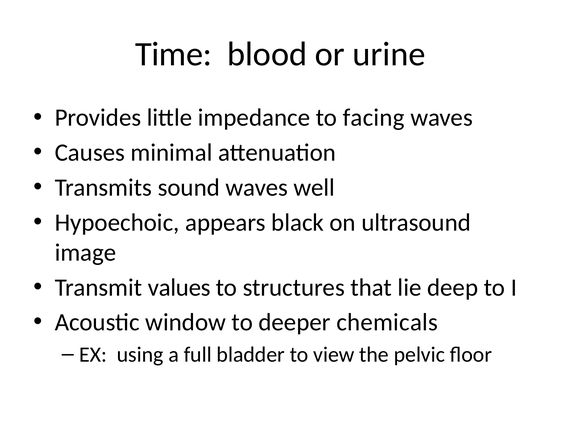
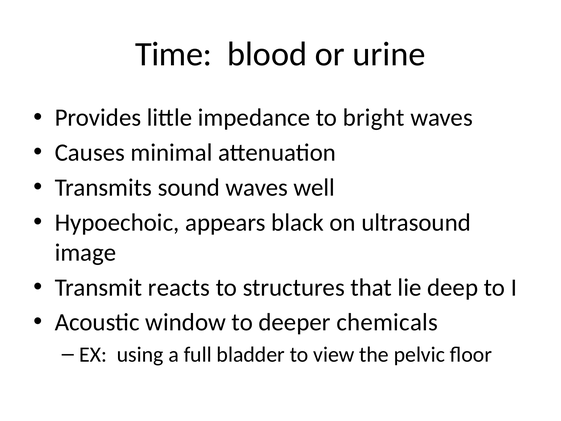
facing: facing -> bright
values: values -> reacts
